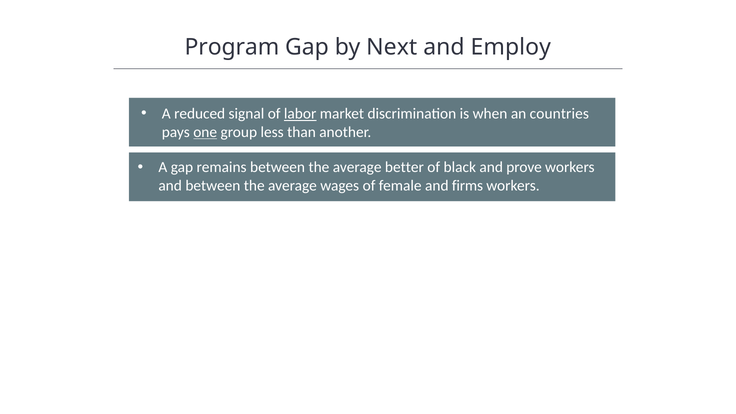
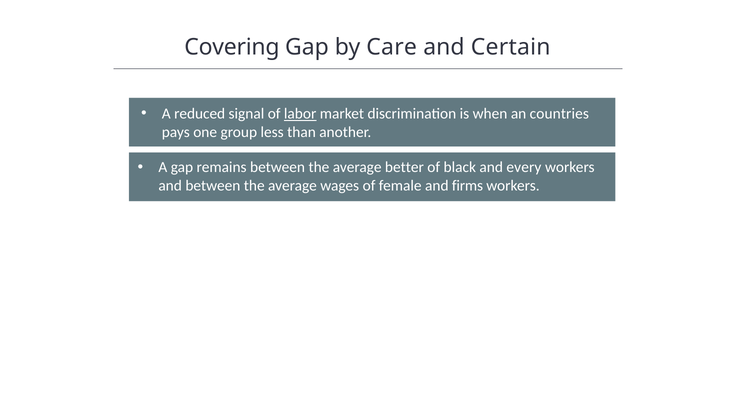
Program: Program -> Covering
Next: Next -> Care
Employ: Employ -> Certain
one underline: present -> none
prove: prove -> every
